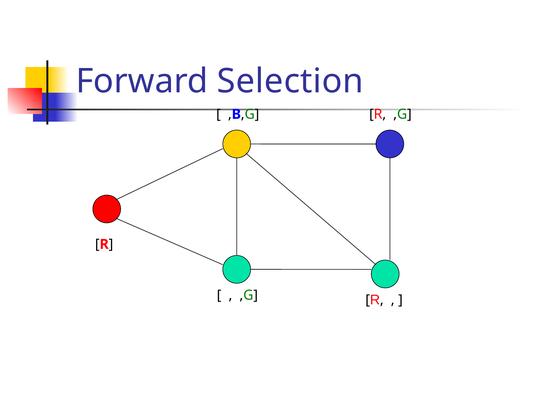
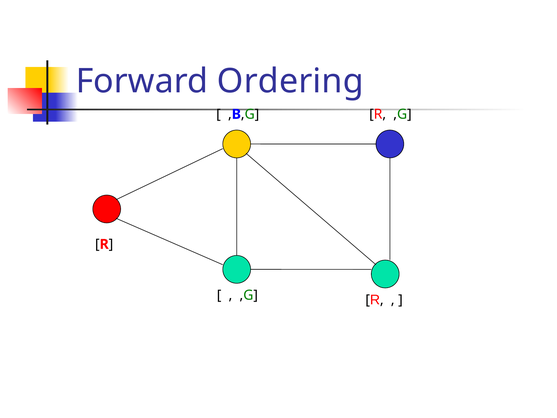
Selection: Selection -> Ordering
